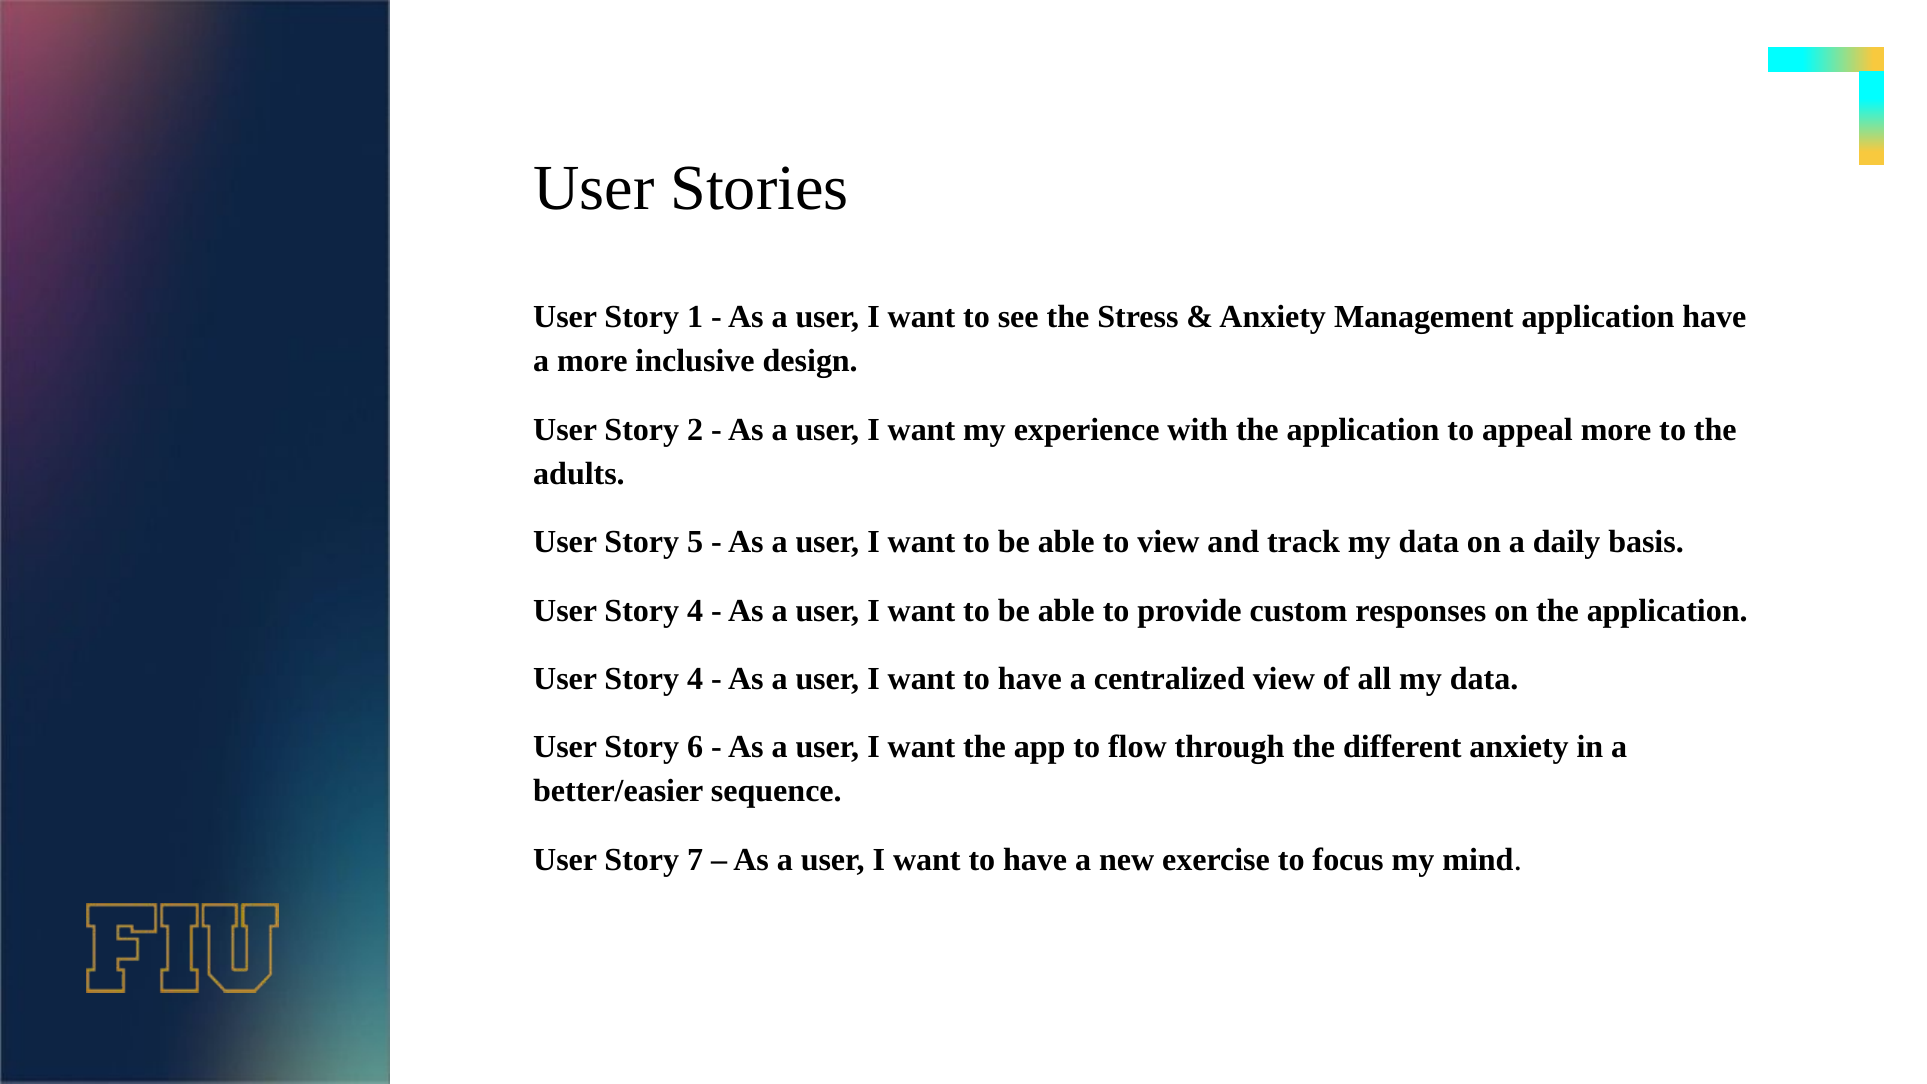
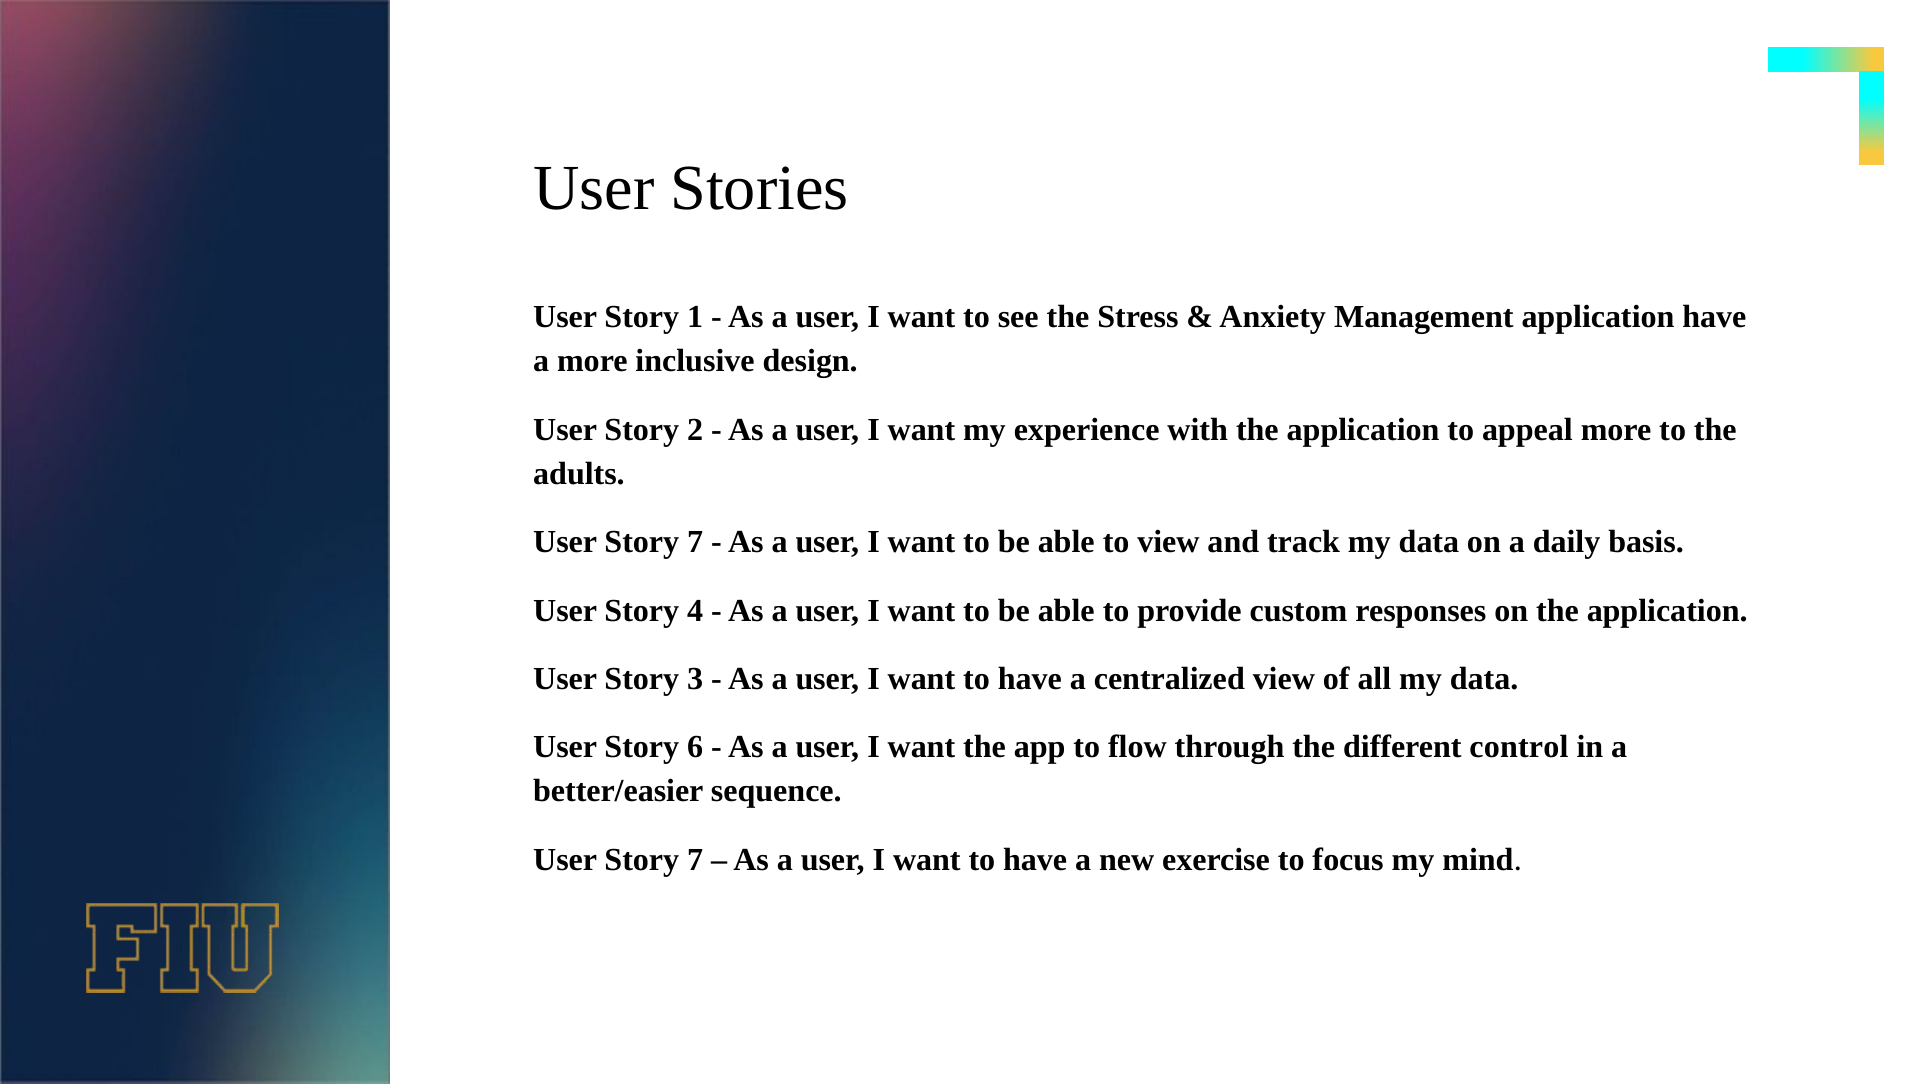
5 at (695, 542): 5 -> 7
4 at (695, 679): 4 -> 3
different anxiety: anxiety -> control
